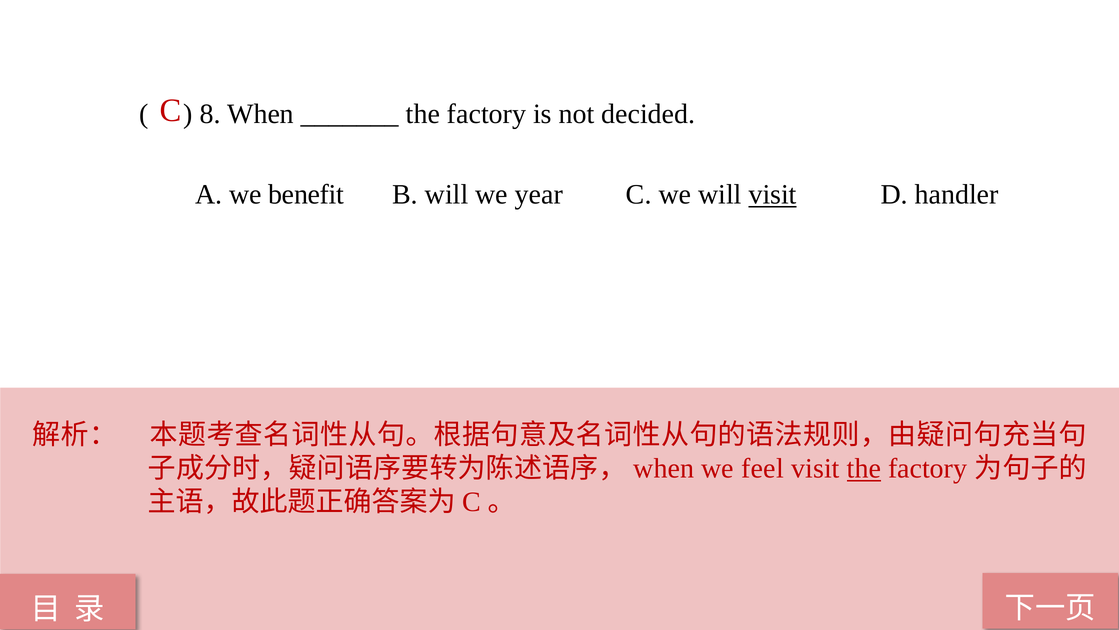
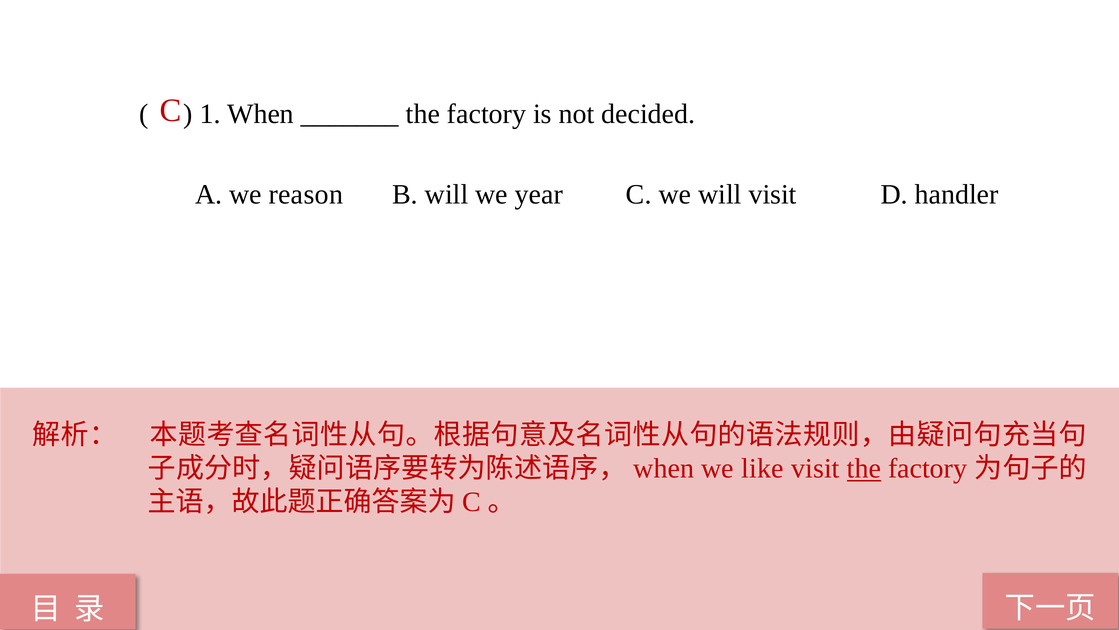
8: 8 -> 1
benefit: benefit -> reason
visit at (773, 194) underline: present -> none
feel: feel -> like
